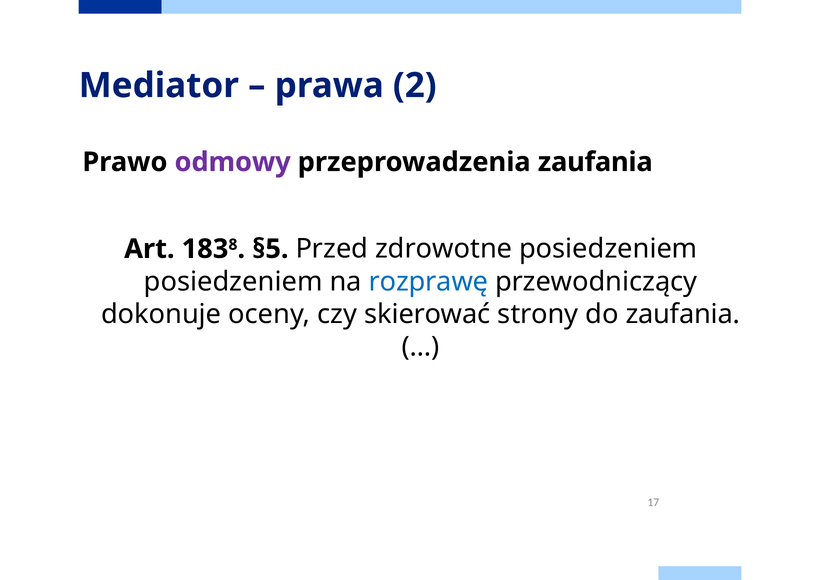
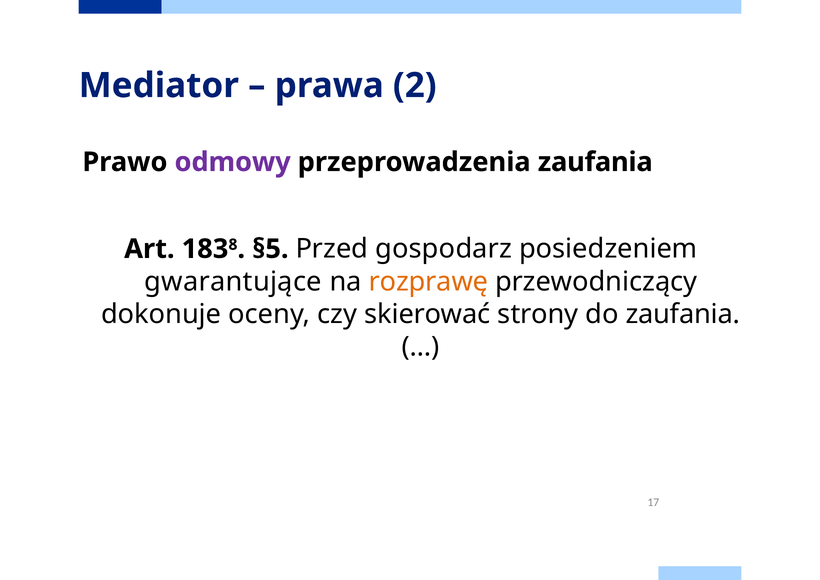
zdrowotne: zdrowotne -> gospodarz
posiedzeniem at (233, 281): posiedzeniem -> gwarantujące
rozprawę colour: blue -> orange
